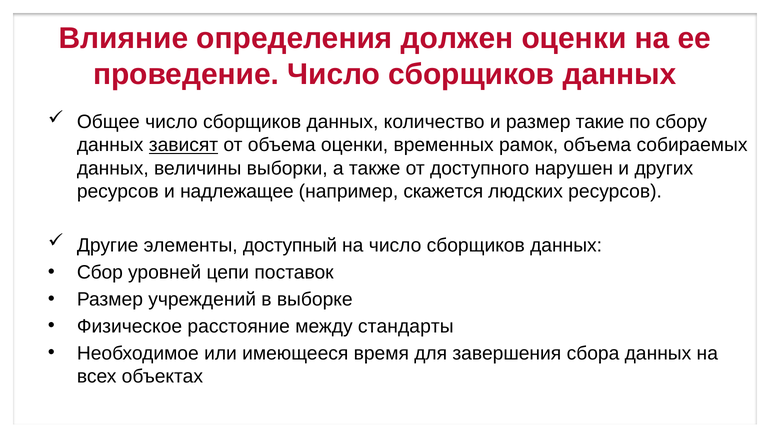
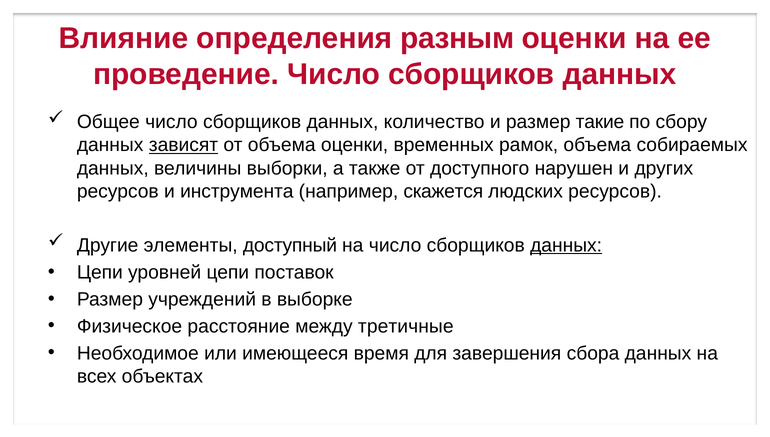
должен: должен -> разным
надлежащее: надлежащее -> инструмента
данных at (566, 245) underline: none -> present
Сбор at (100, 272): Сбор -> Цепи
стандарты: стандарты -> третичные
